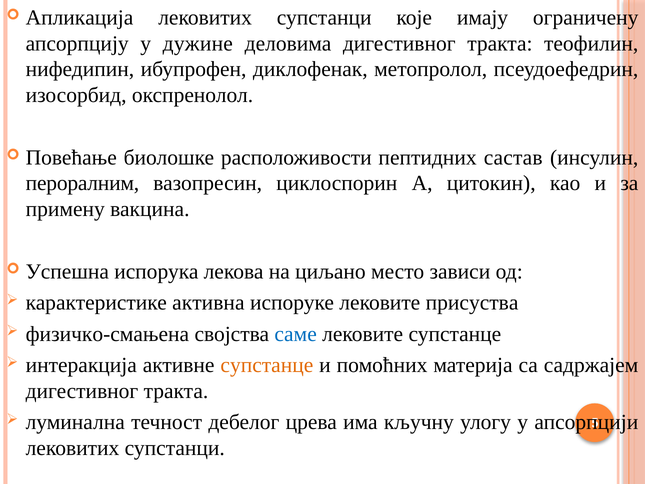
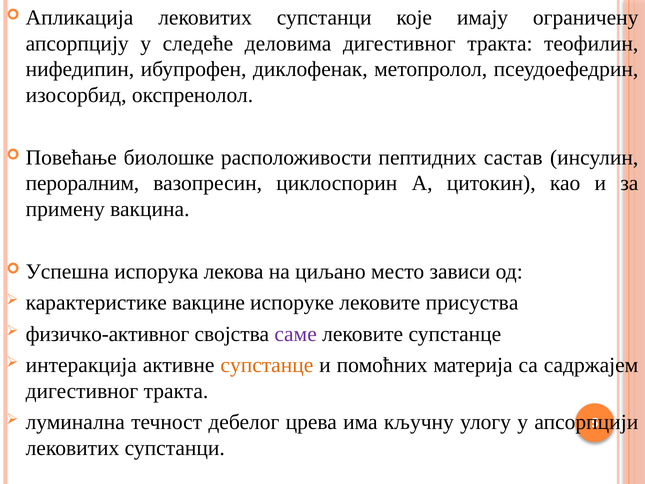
дужине: дужине -> следеће
активна: активна -> вакцине
физичко-смањена: физичко-смањена -> физичко-активног
саме colour: blue -> purple
